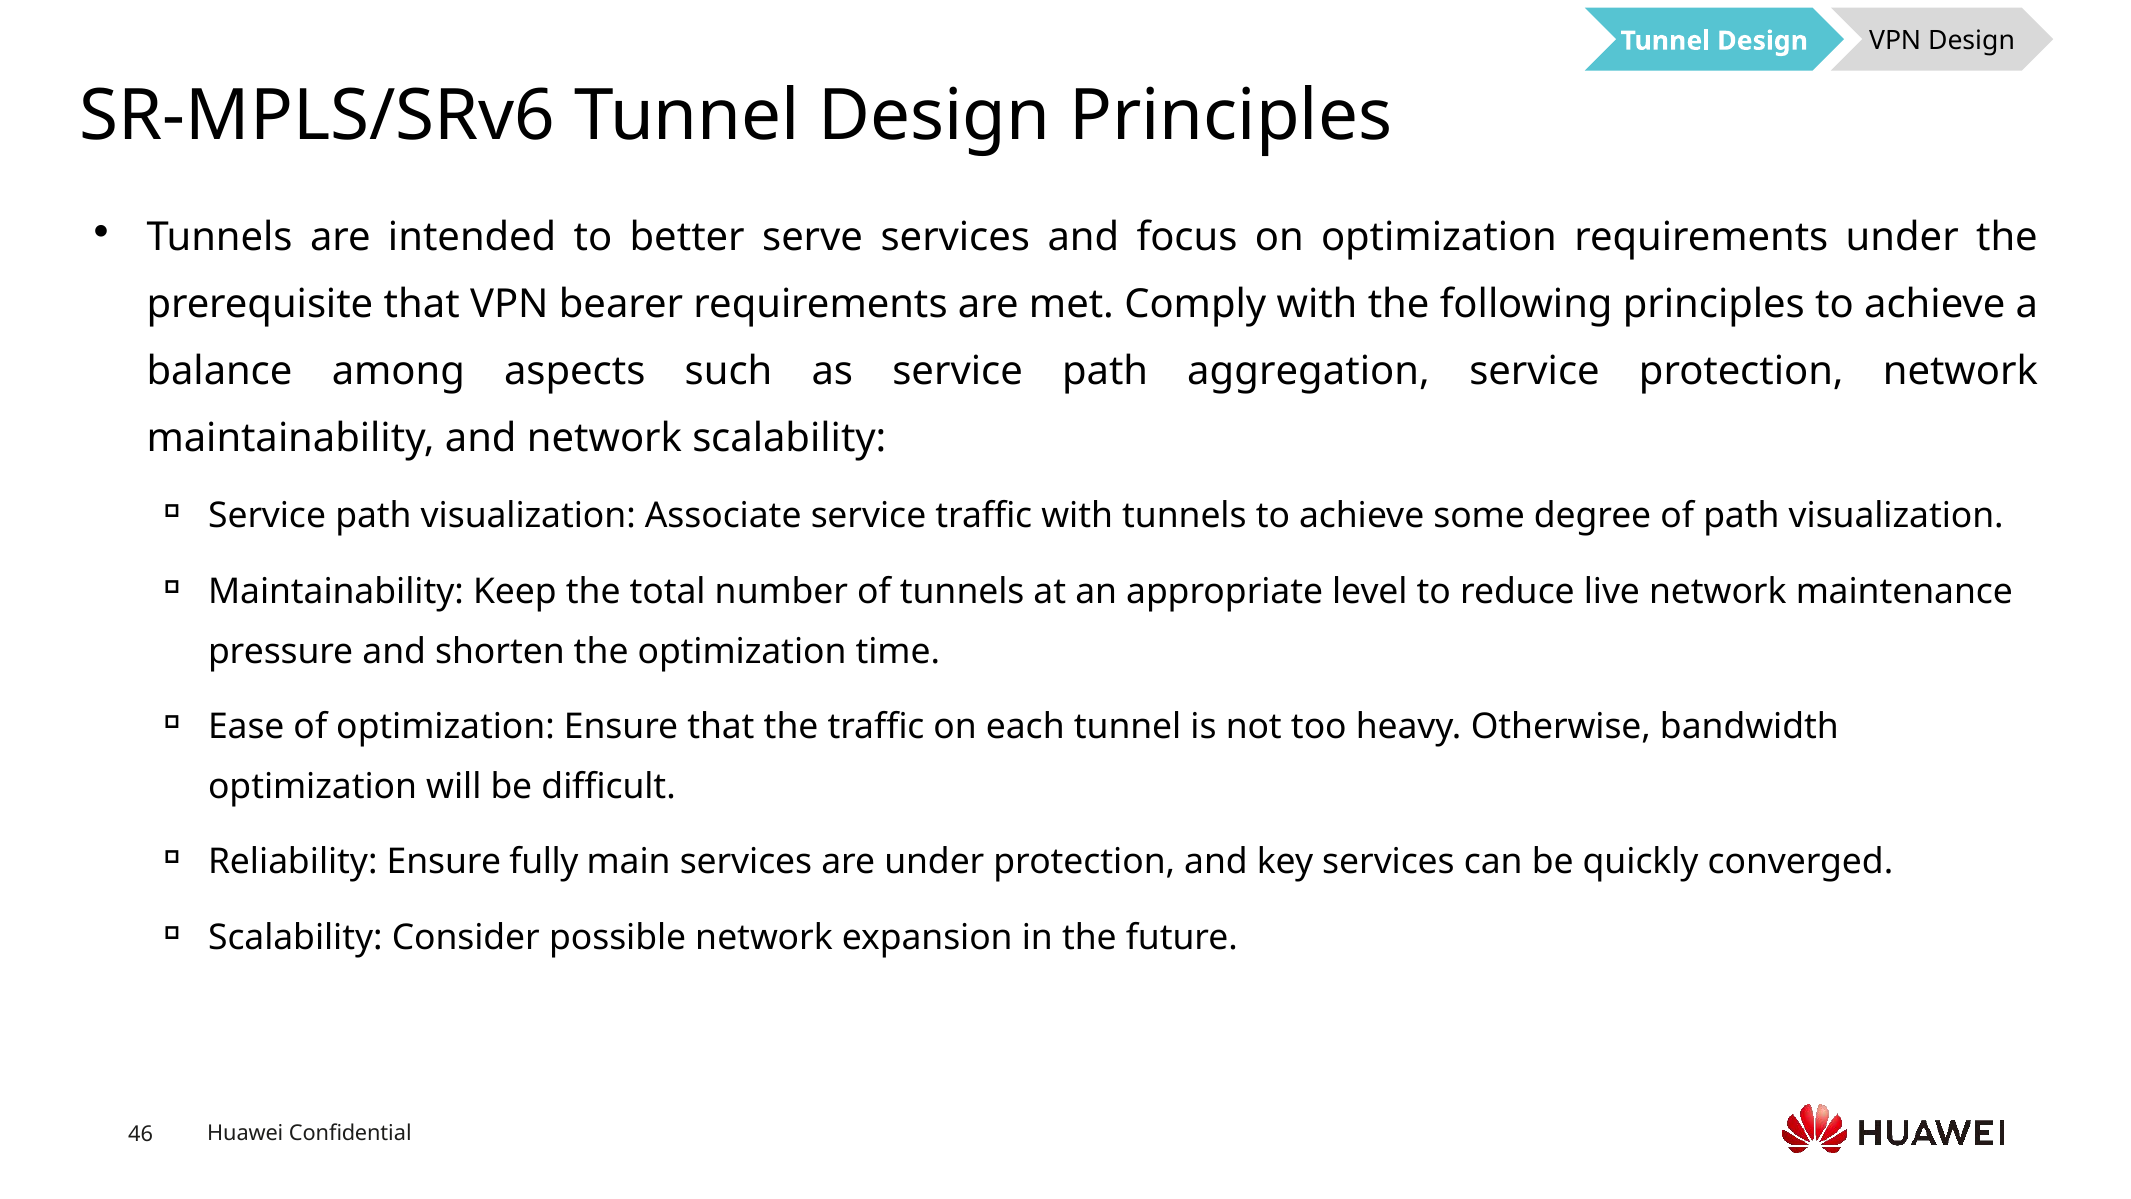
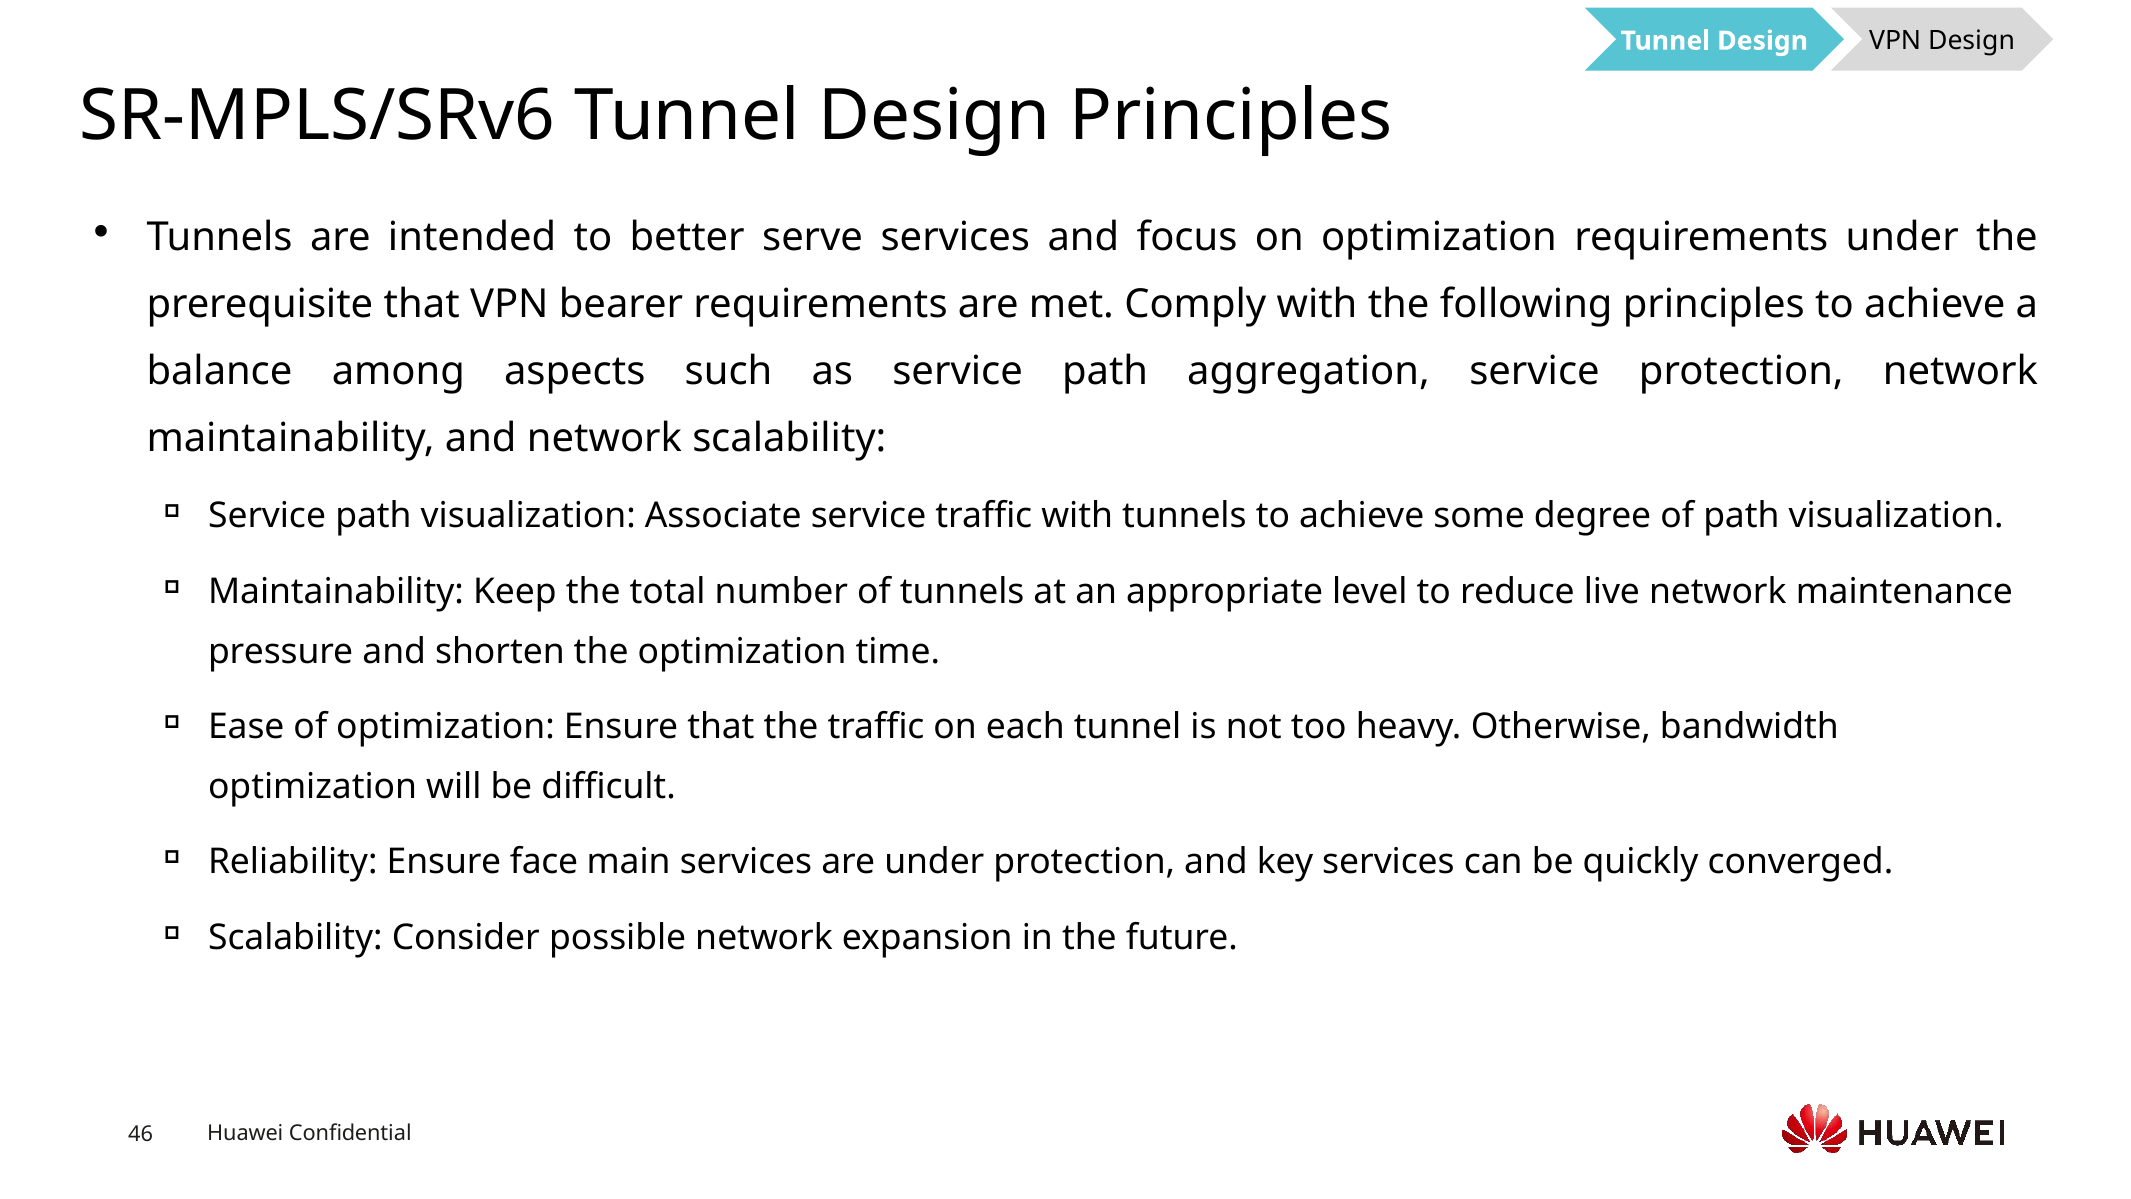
fully: fully -> face
